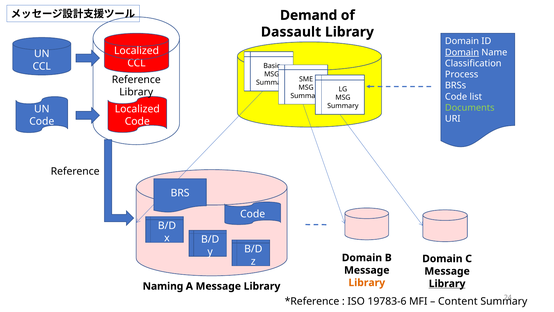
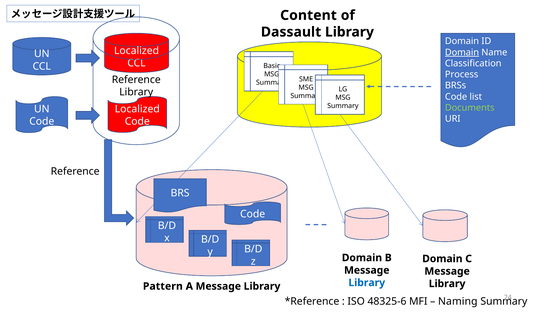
Demand: Demand -> Content
Library at (367, 282) colour: orange -> blue
Library at (447, 283) underline: present -> none
Naming: Naming -> Pattern
19783-6: 19783-6 -> 48325-6
Content: Content -> Naming
